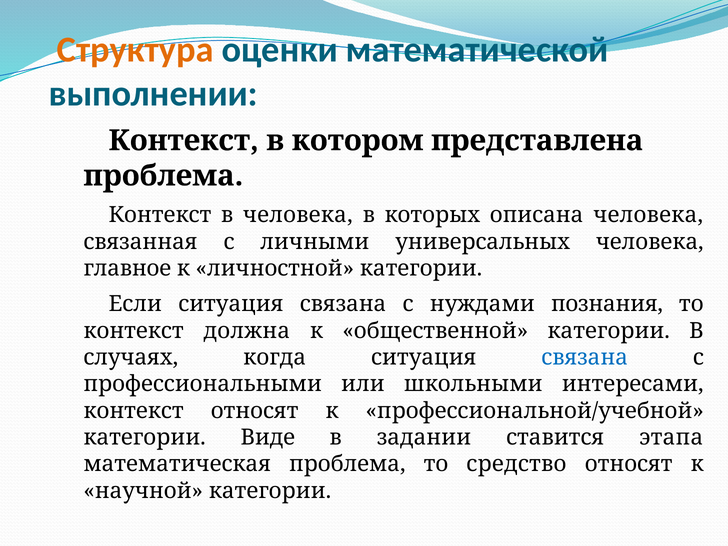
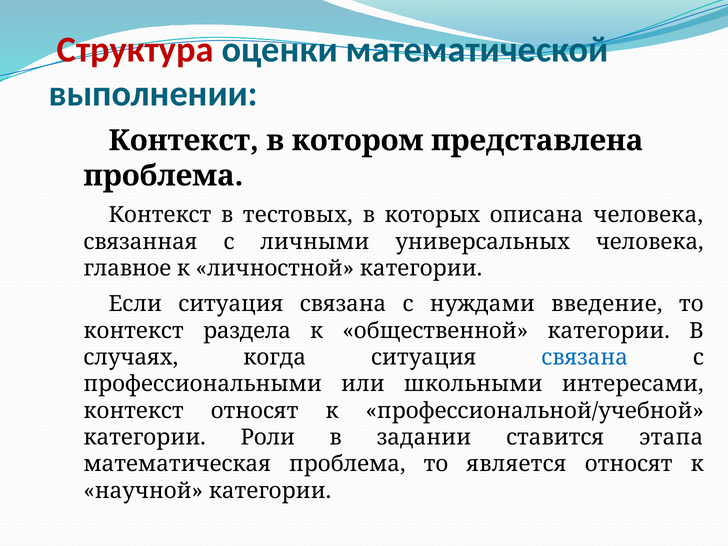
Структура colour: orange -> red
в человека: человека -> тестовых
познания: познания -> введение
должна: должна -> раздела
Виде: Виде -> Роли
средство: средство -> является
